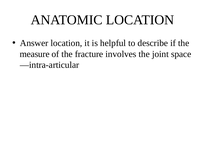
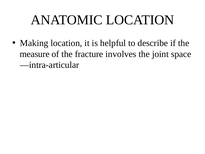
Answer: Answer -> Making
